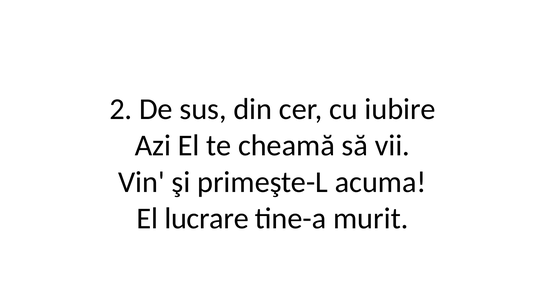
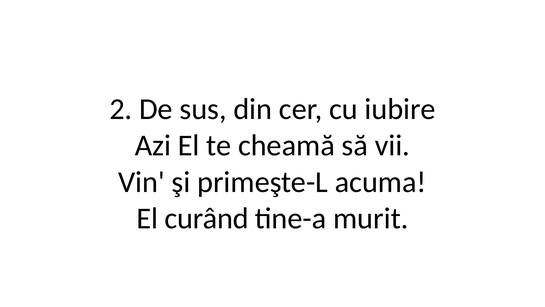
lucrare: lucrare -> curând
